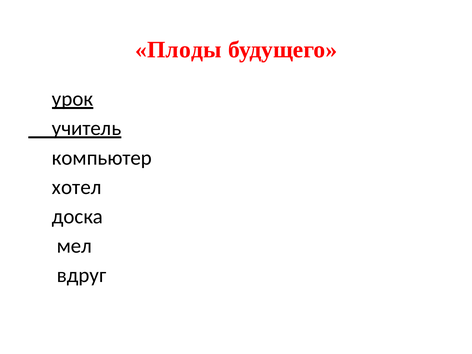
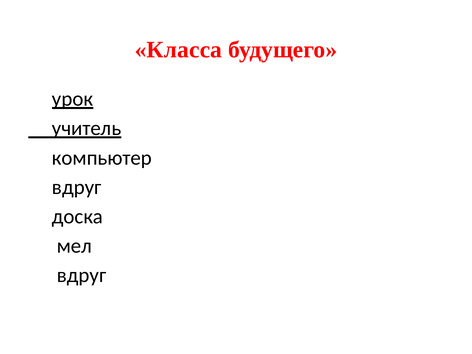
Плоды: Плоды -> Класса
хотел at (77, 187): хотел -> вдруг
